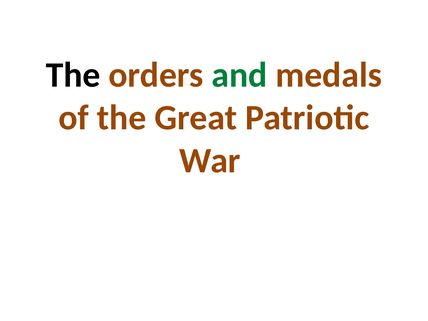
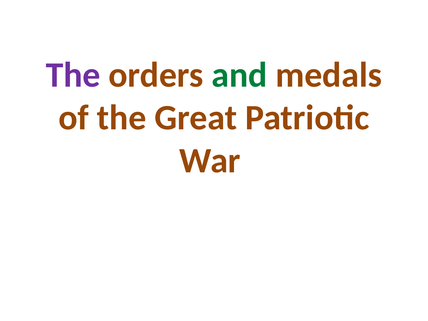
The at (73, 75) colour: black -> purple
